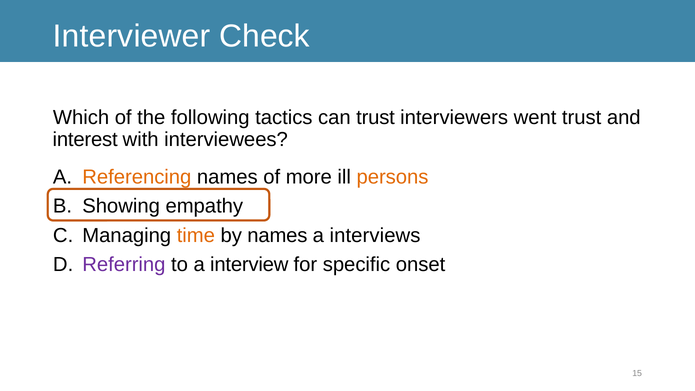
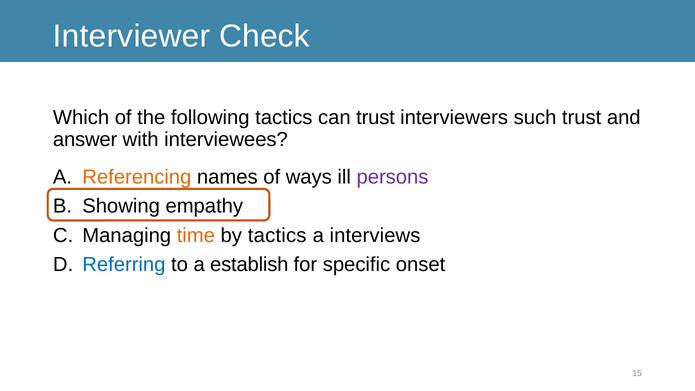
went: went -> such
interest: interest -> answer
more: more -> ways
persons colour: orange -> purple
by names: names -> tactics
Referring colour: purple -> blue
interview: interview -> establish
